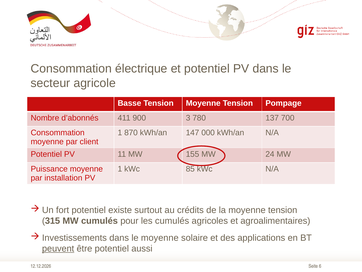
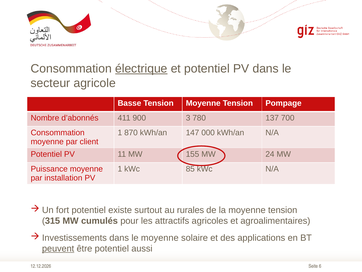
électrique underline: none -> present
crédits: crédits -> rurales
les cumulés: cumulés -> attractifs
